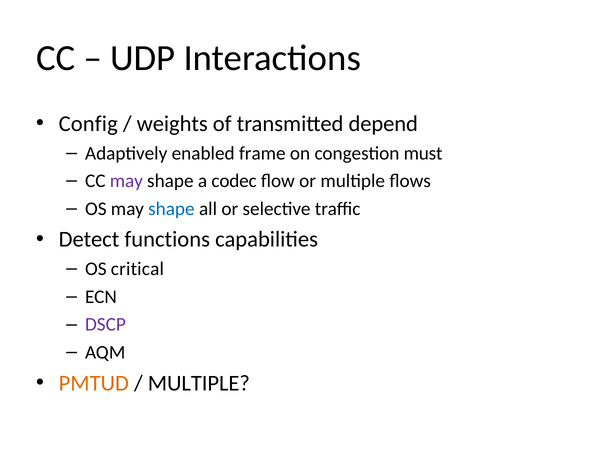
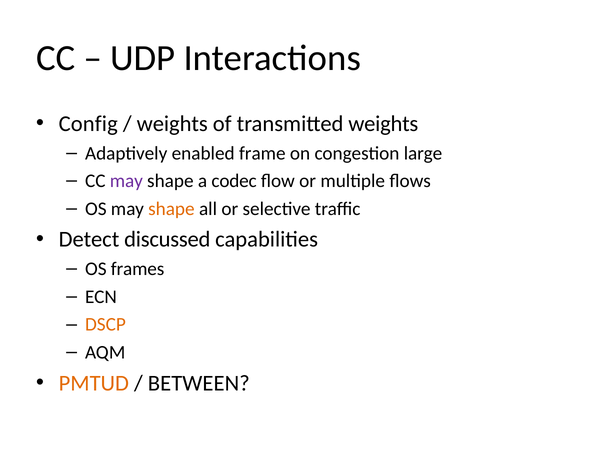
transmitted depend: depend -> weights
must: must -> large
shape at (171, 209) colour: blue -> orange
functions: functions -> discussed
critical: critical -> frames
DSCP colour: purple -> orange
MULTIPLE at (199, 383): MULTIPLE -> BETWEEN
